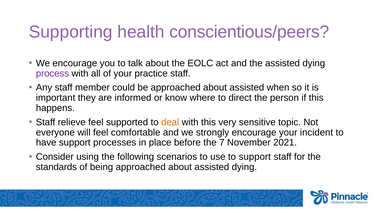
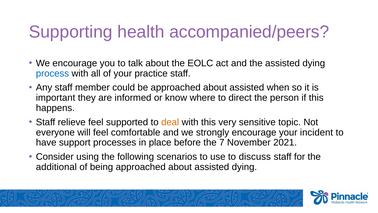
conscientious/peers: conscientious/peers -> accompanied/peers
process colour: purple -> blue
to support: support -> discuss
standards: standards -> additional
